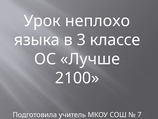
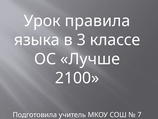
неплохо: неплохо -> правила
